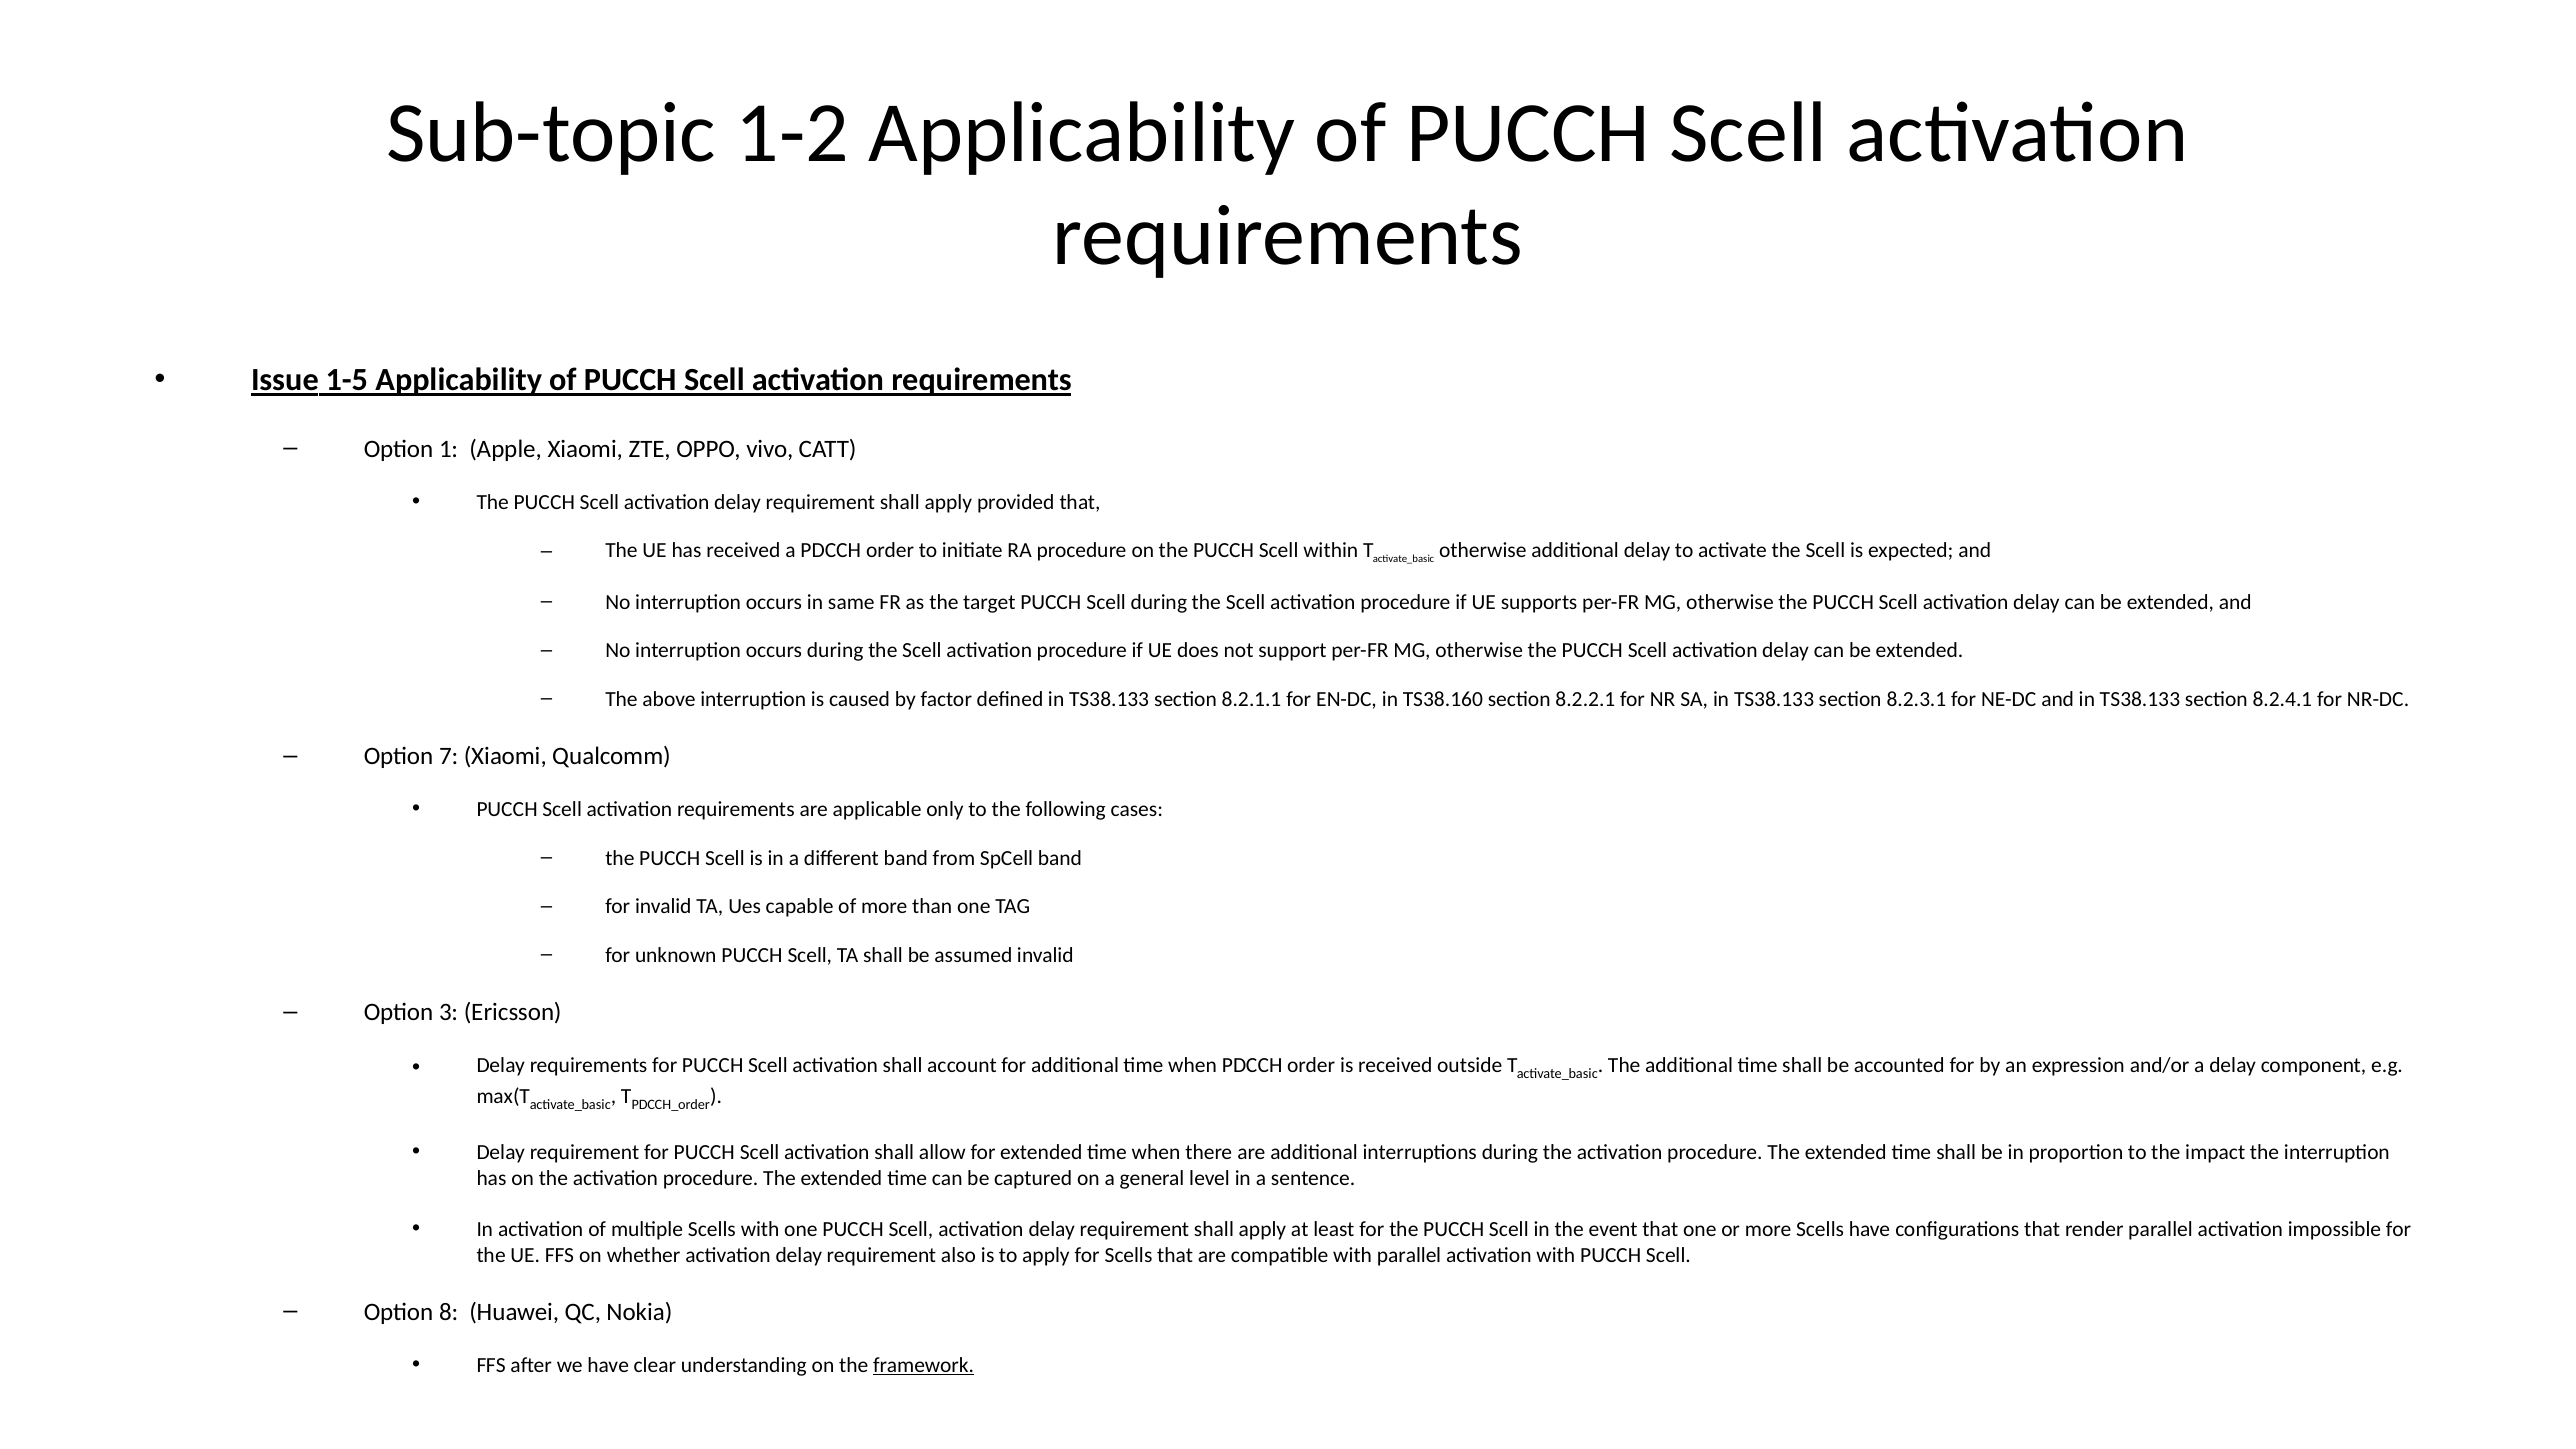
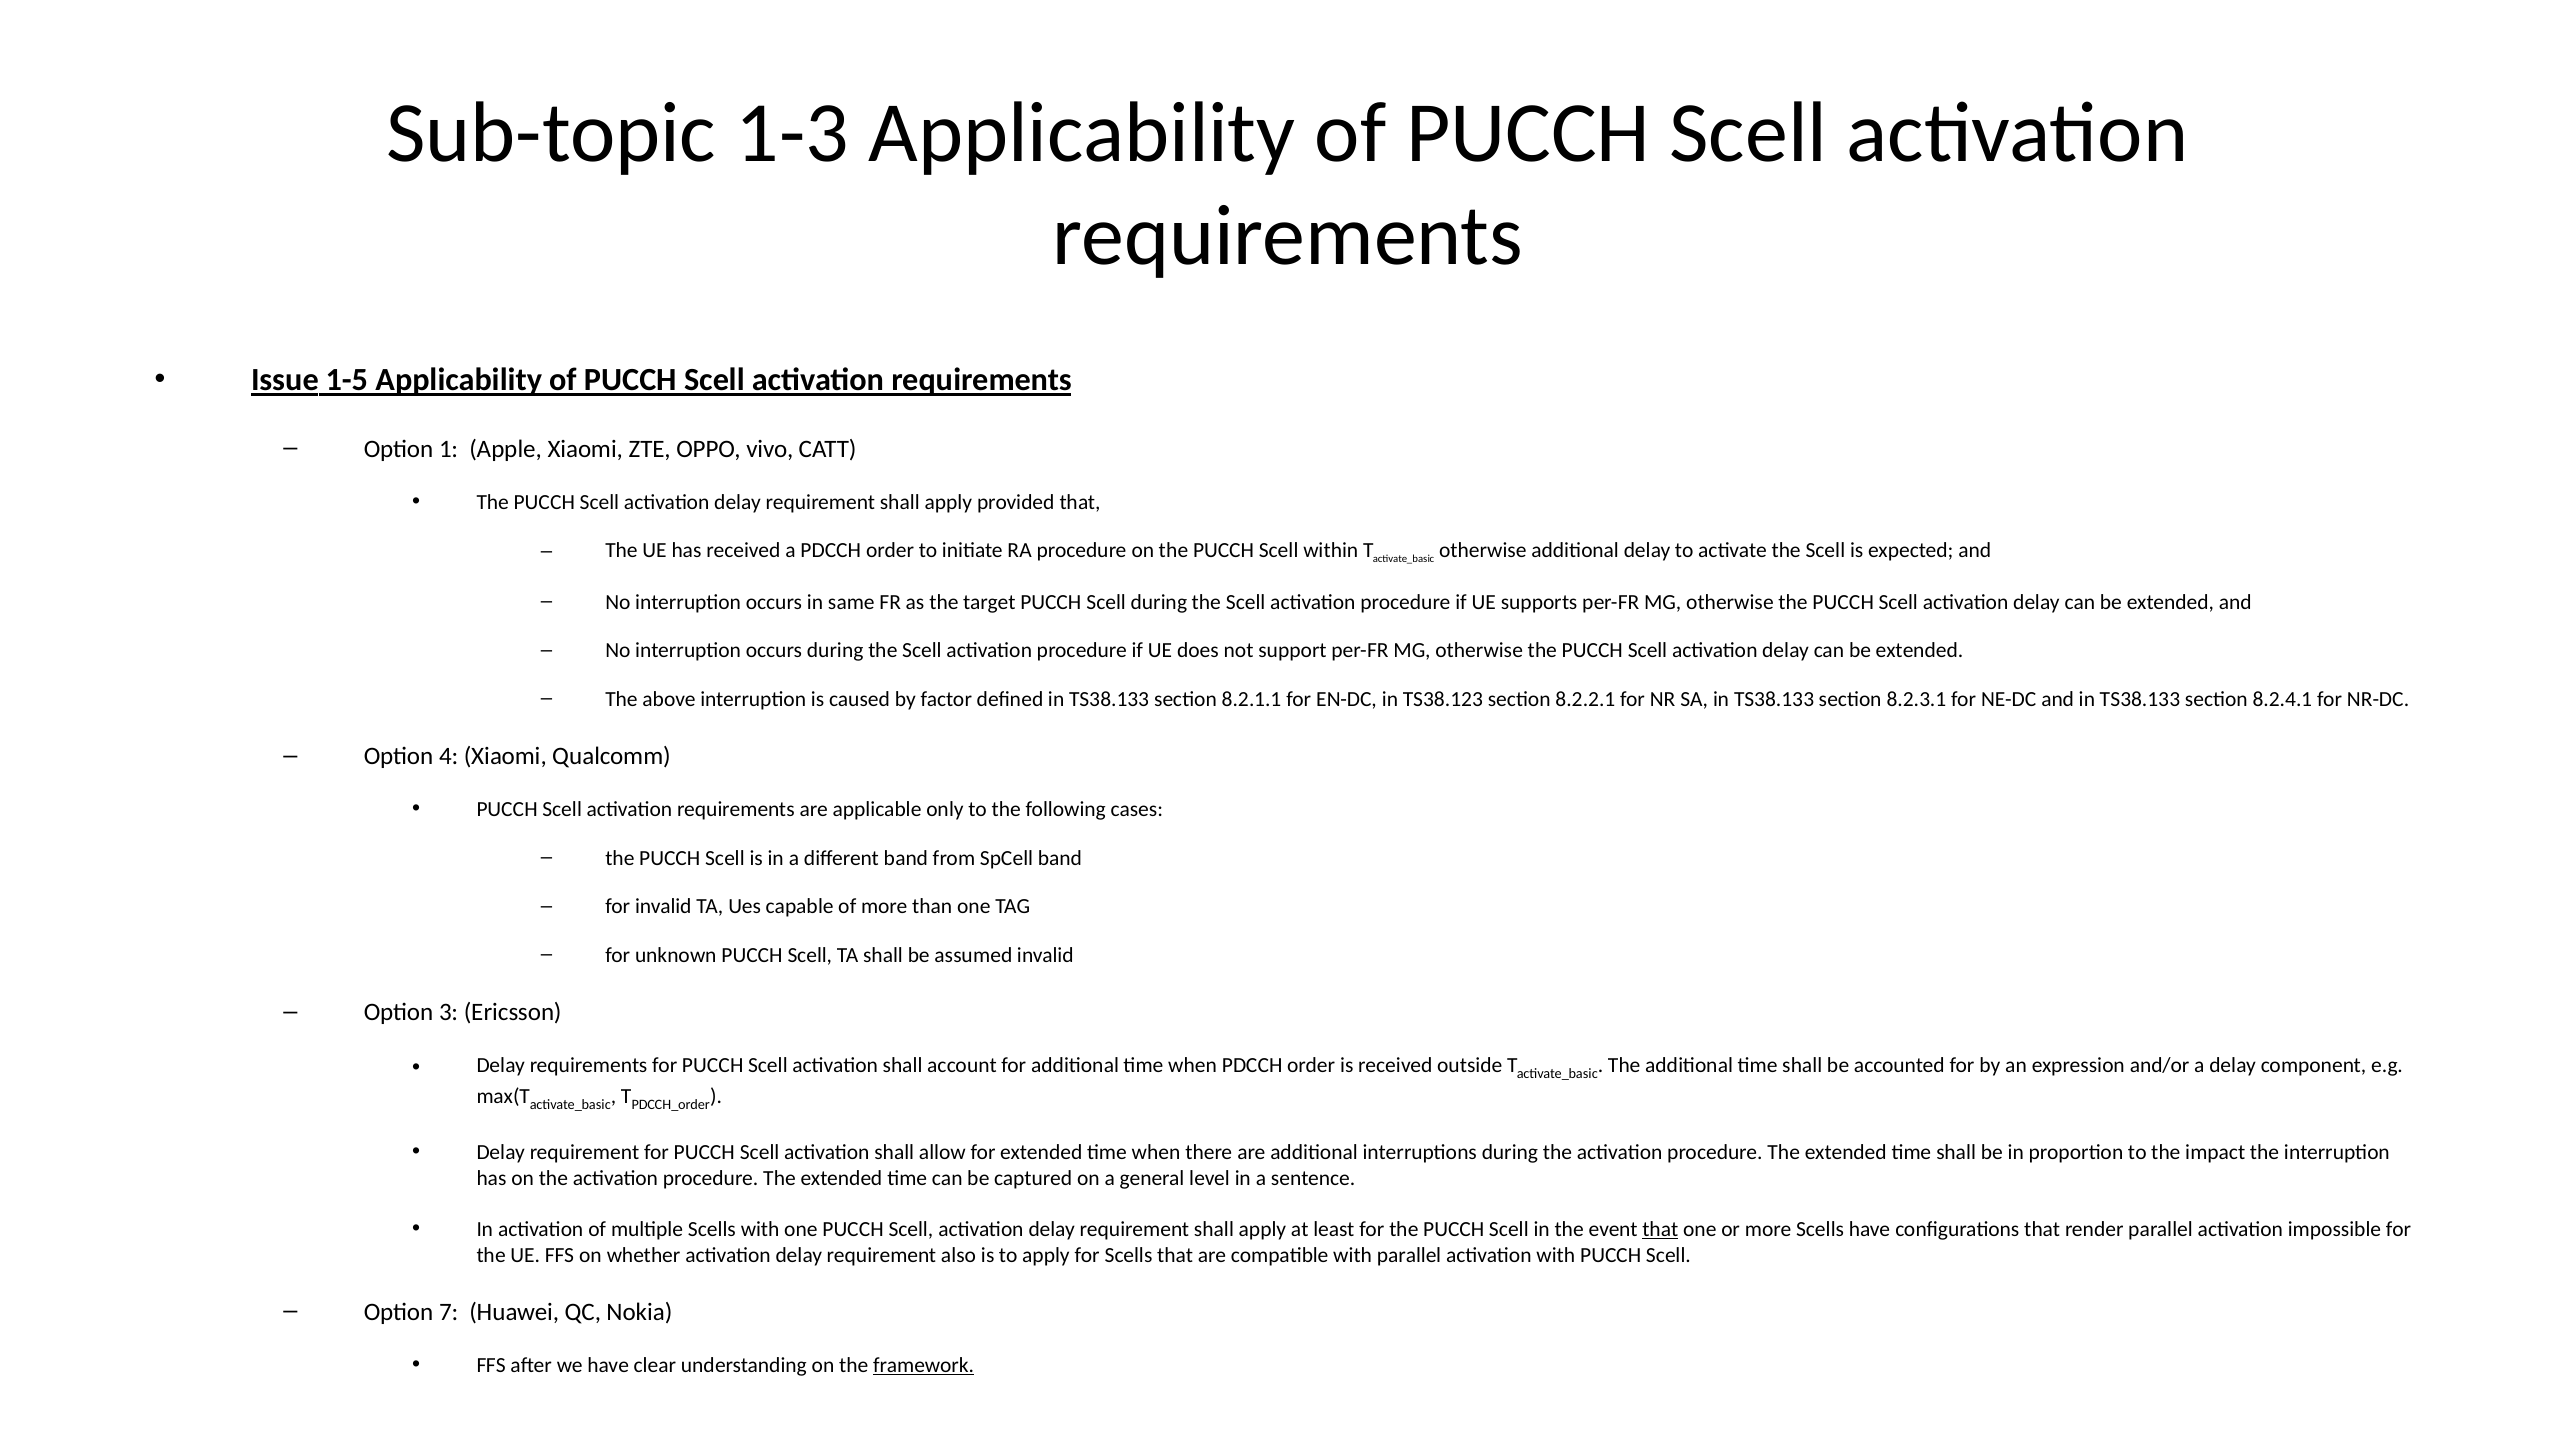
1-2: 1-2 -> 1-3
TS38.160: TS38.160 -> TS38.123
7: 7 -> 4
that at (1660, 1230) underline: none -> present
8: 8 -> 7
